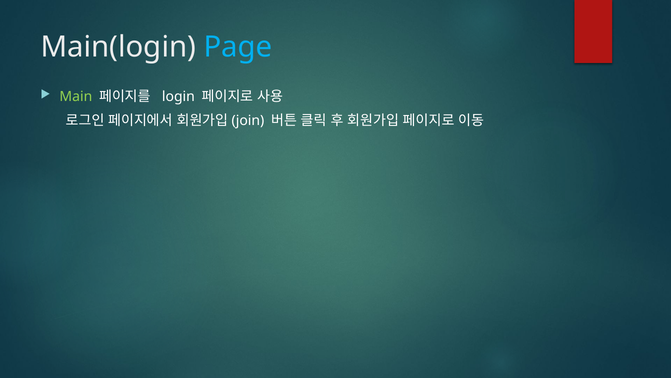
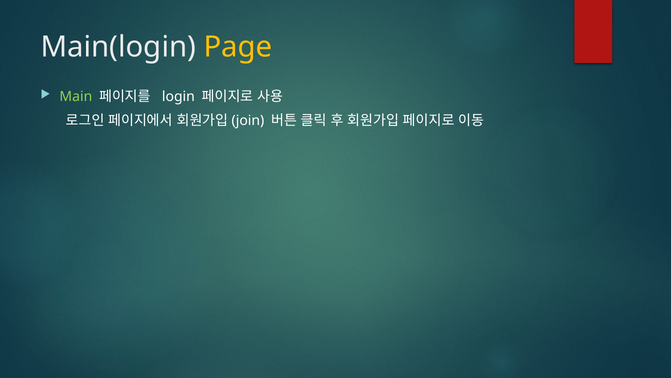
Page colour: light blue -> yellow
